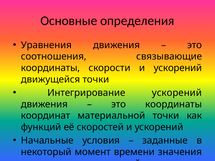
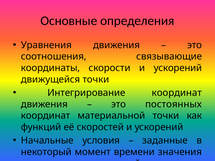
Интегрирование ускорений: ускорений -> координат
это координаты: координаты -> постоянных
